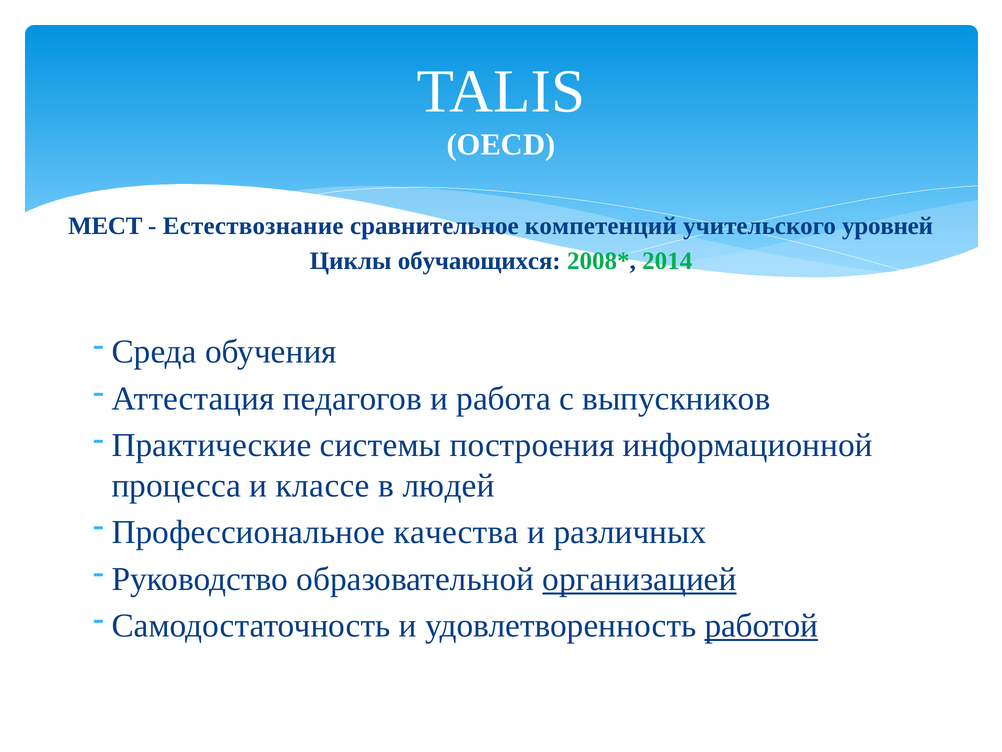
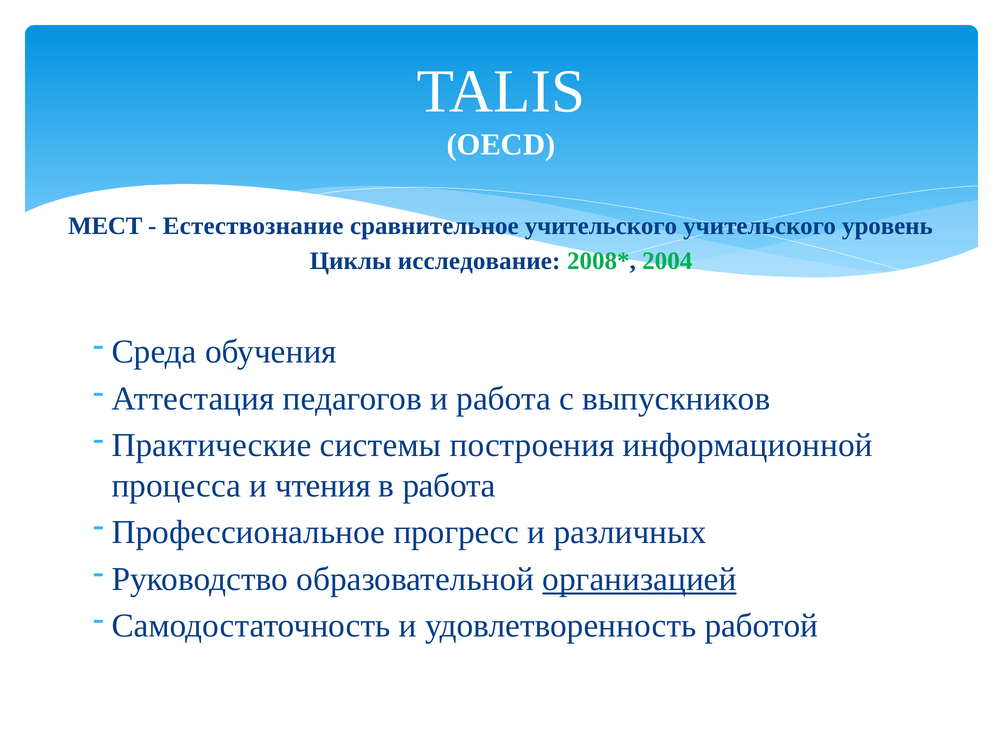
сравнительное компетенций: компетенций -> учительского
уровней: уровней -> уровень
обучающихся: обучающихся -> исследование
2014: 2014 -> 2004
классе: классе -> чтения
в людей: людей -> работа
качества: качества -> прогресс
работой underline: present -> none
